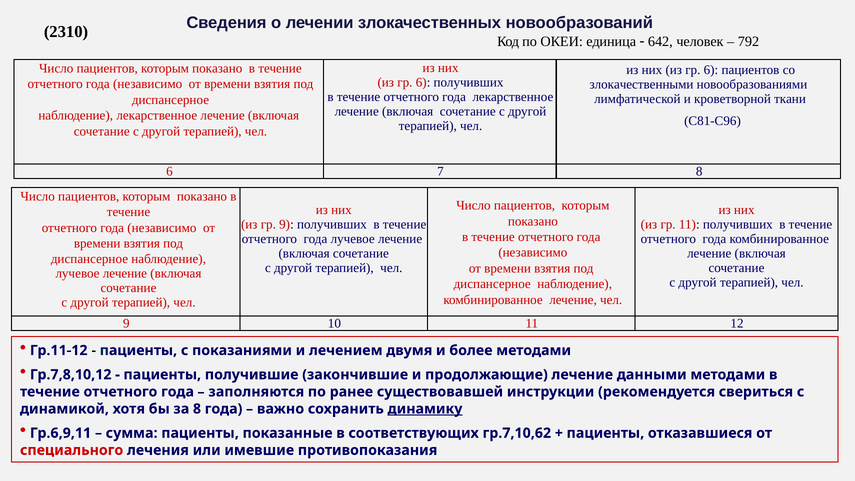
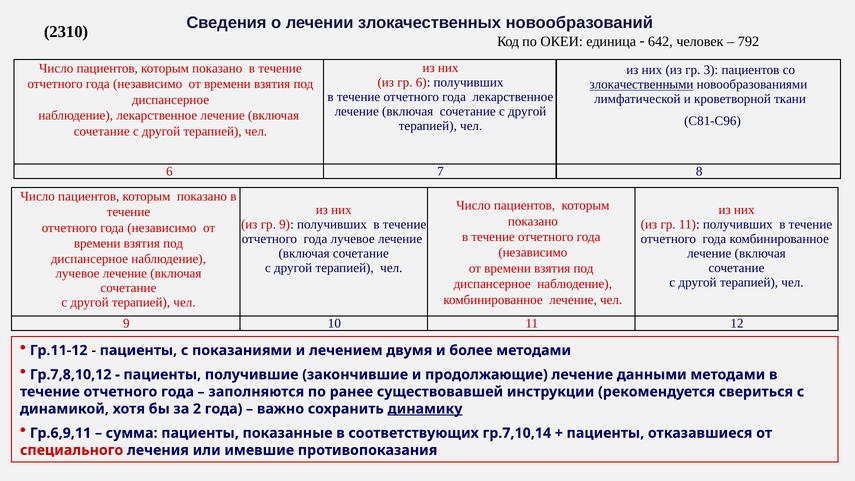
6 at (711, 70): 6 -> 3
злокачественными underline: none -> present
за 8: 8 -> 2
гр.7,10,62: гр.7,10,62 -> гр.7,10,14
